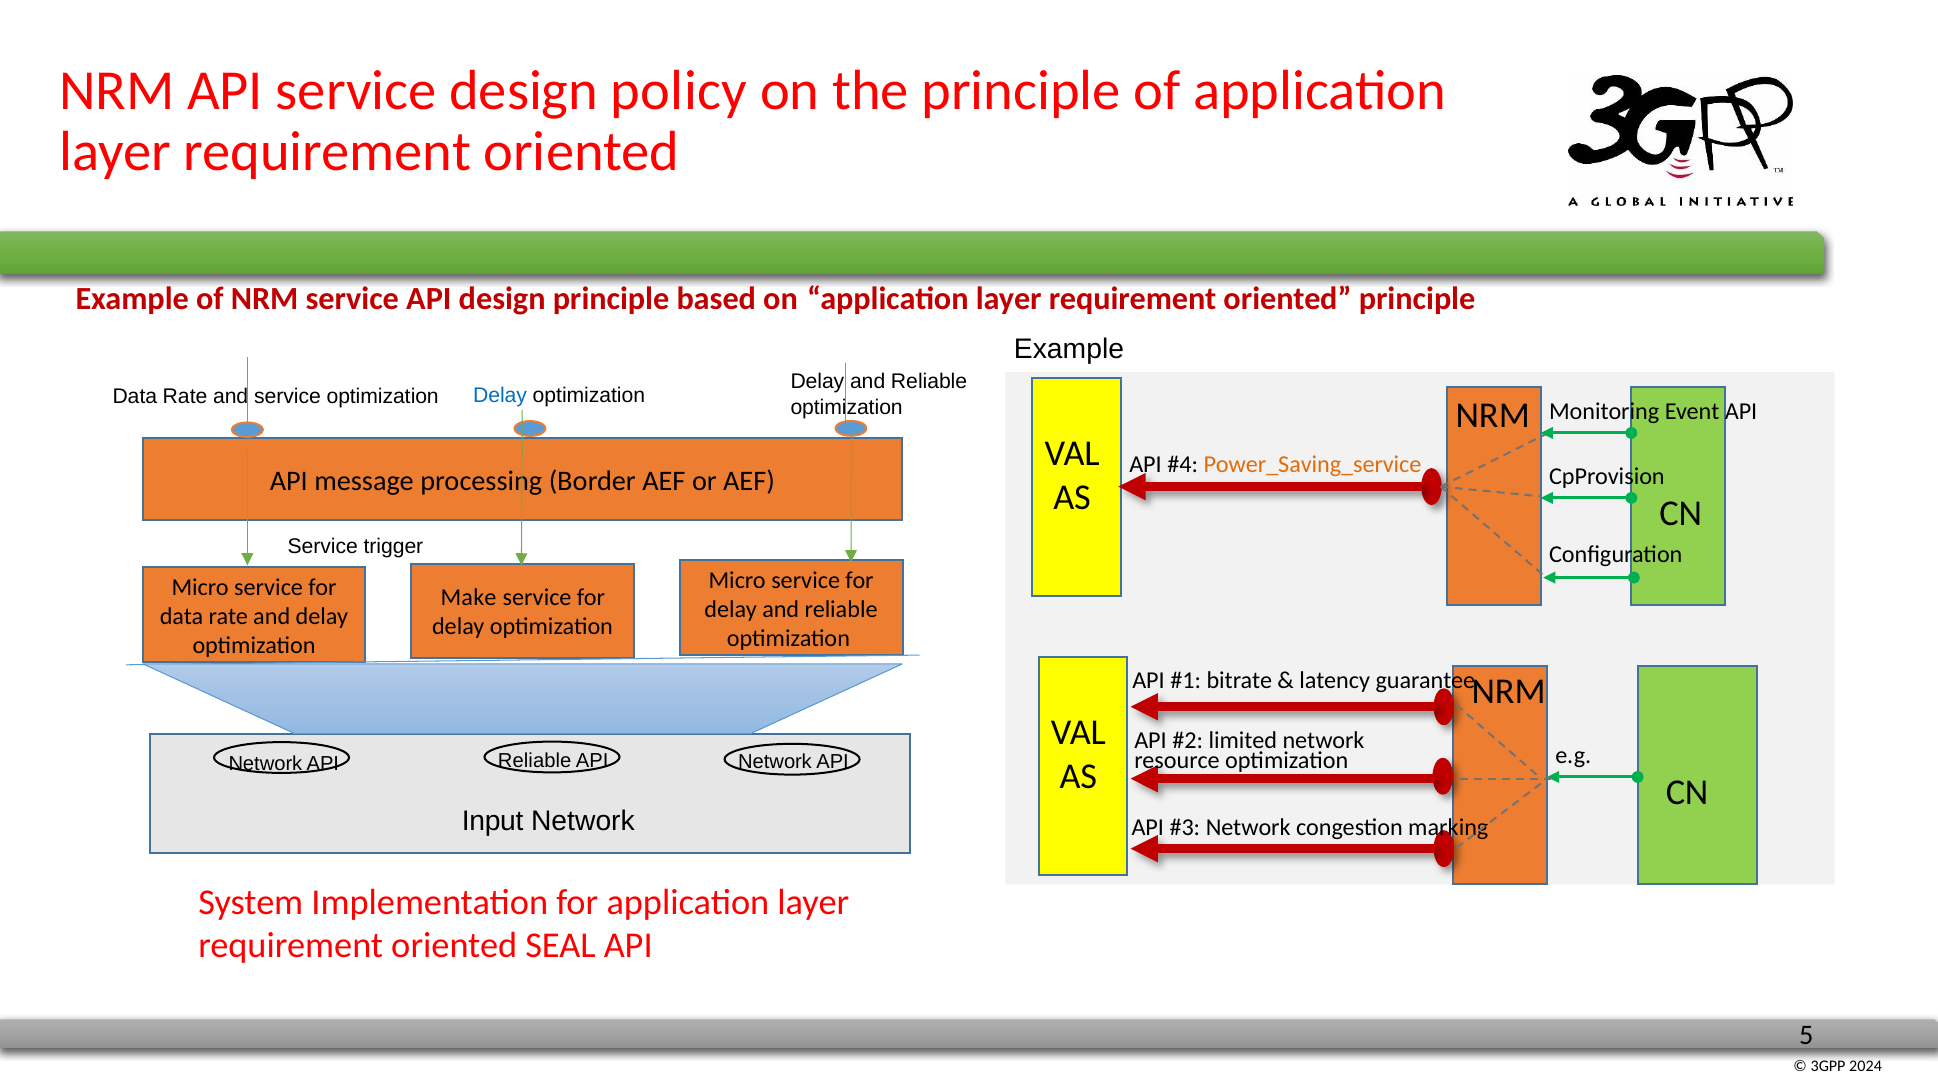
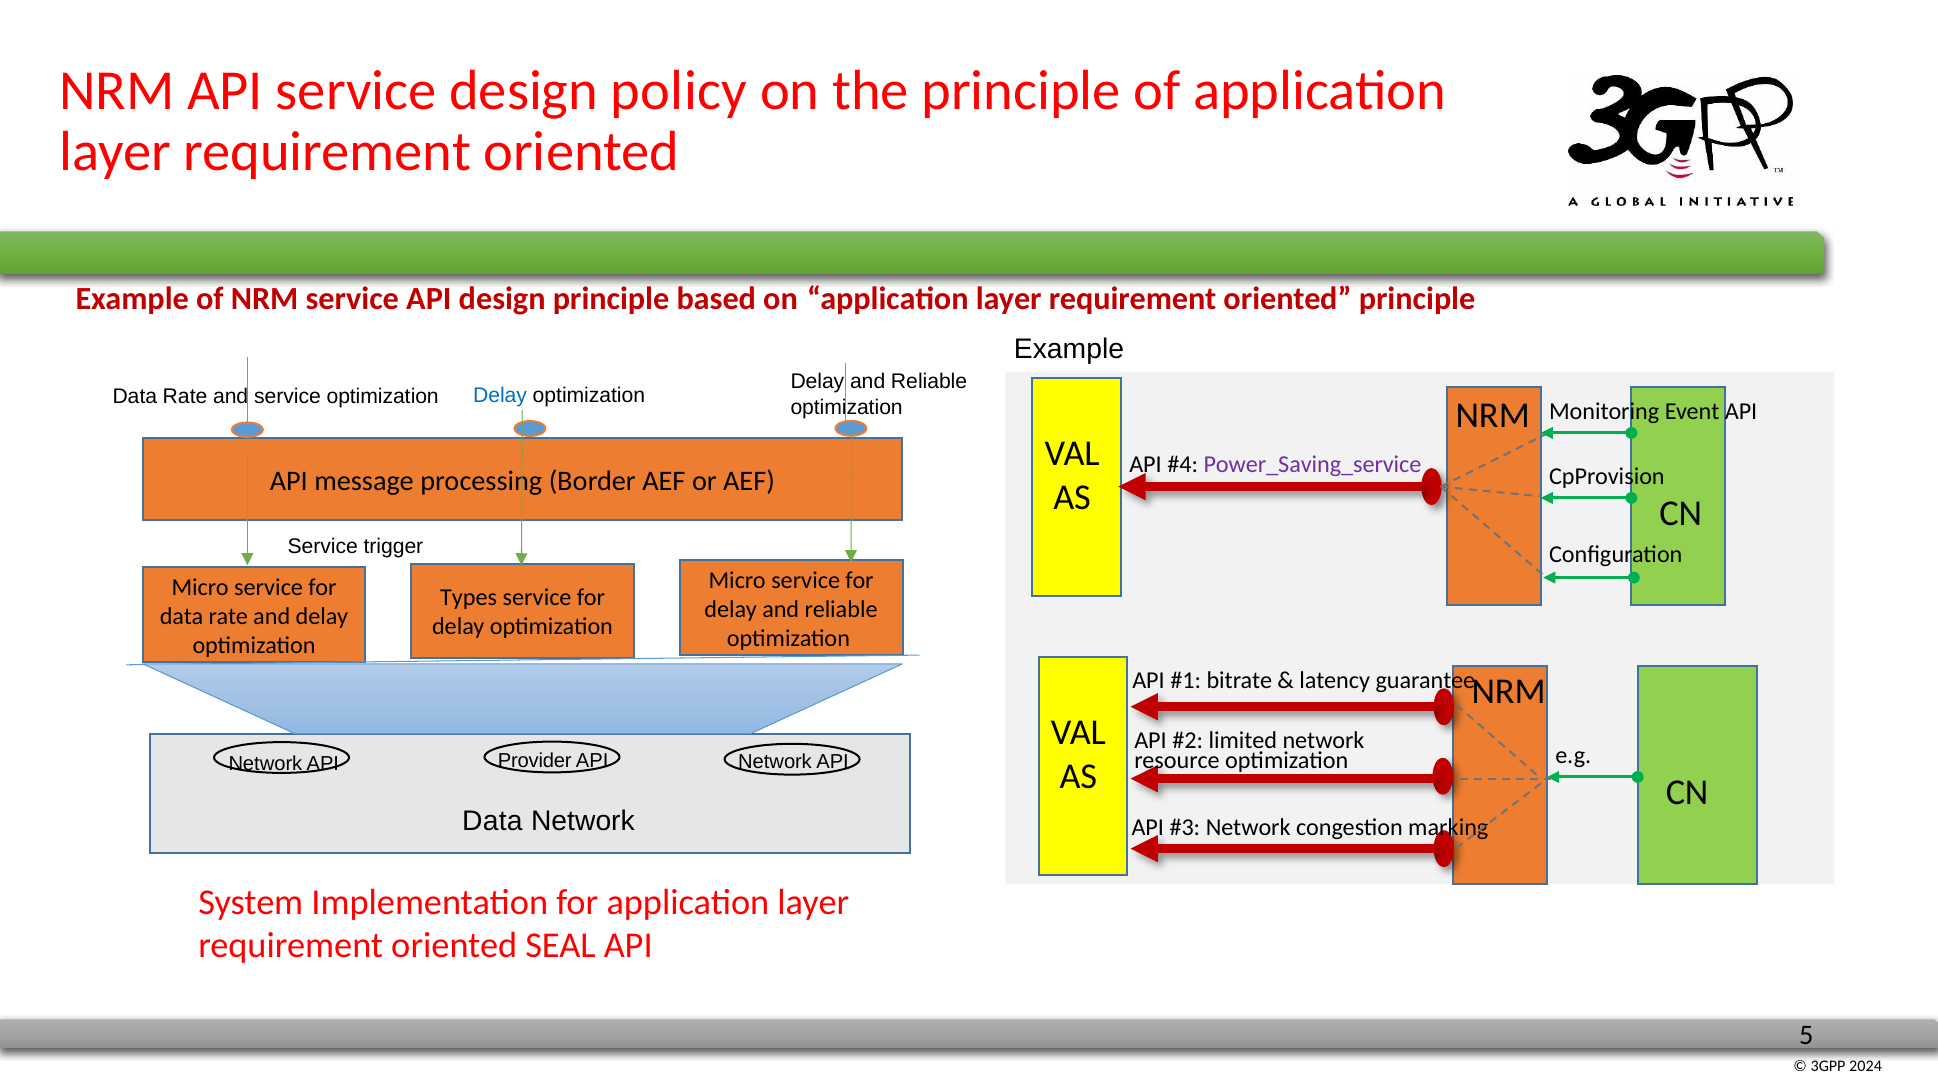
Power_Saving_service colour: orange -> purple
Make: Make -> Types
API Reliable: Reliable -> Provider
Input at (493, 821): Input -> Data
